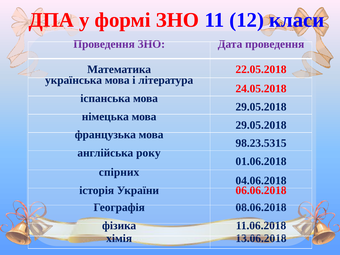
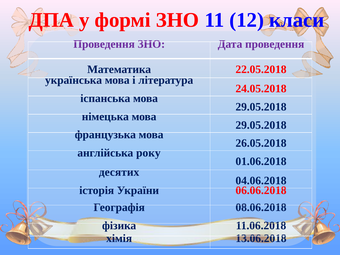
98.23.5315: 98.23.5315 -> 26.05.2018
спірних: спірних -> десятих
